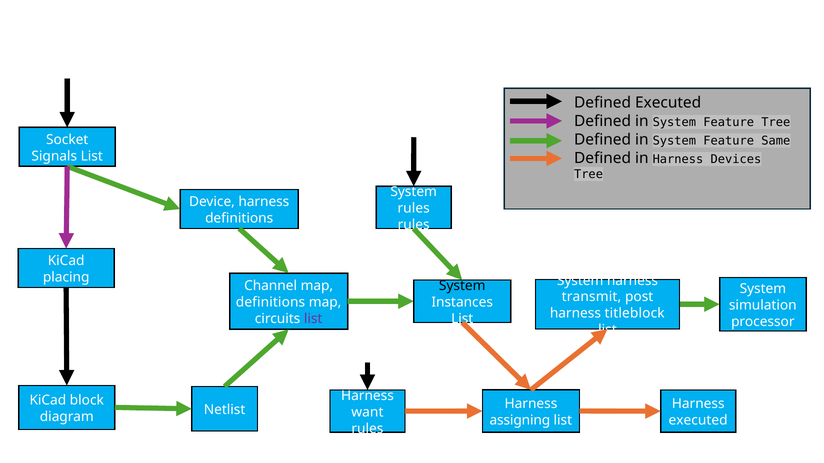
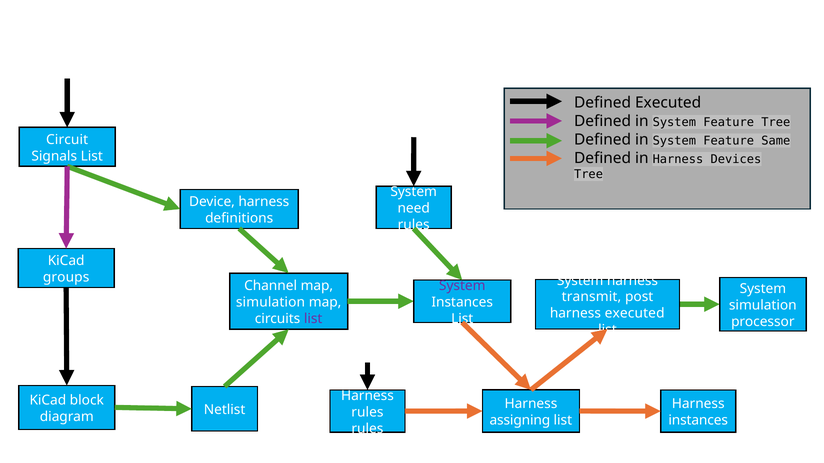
Socket: Socket -> Circuit
rules at (414, 209): rules -> need
placing: placing -> groups
System at (462, 286) colour: black -> purple
definitions at (271, 303): definitions -> simulation
harness titleblock: titleblock -> executed
want at (367, 413): want -> rules
executed at (698, 421): executed -> instances
